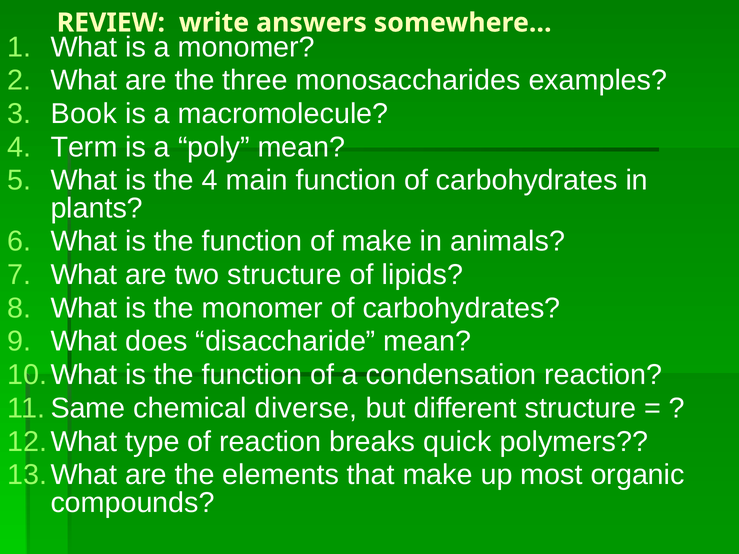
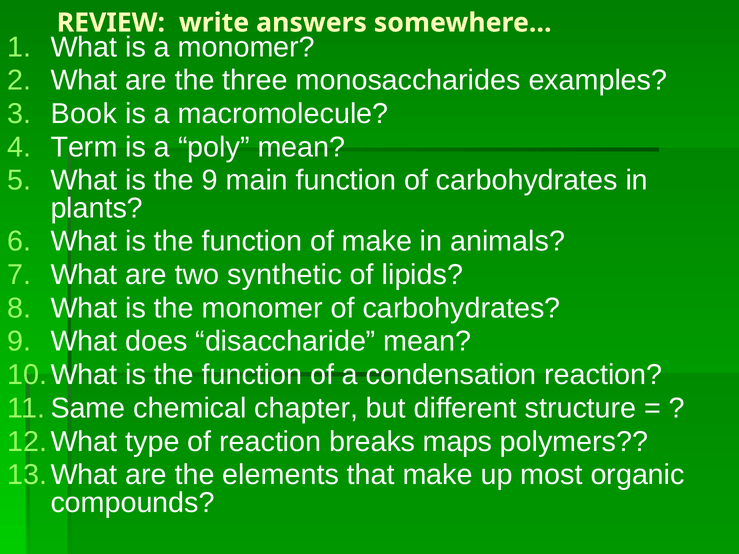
the 4: 4 -> 9
two structure: structure -> synthetic
diverse: diverse -> chapter
quick: quick -> maps
